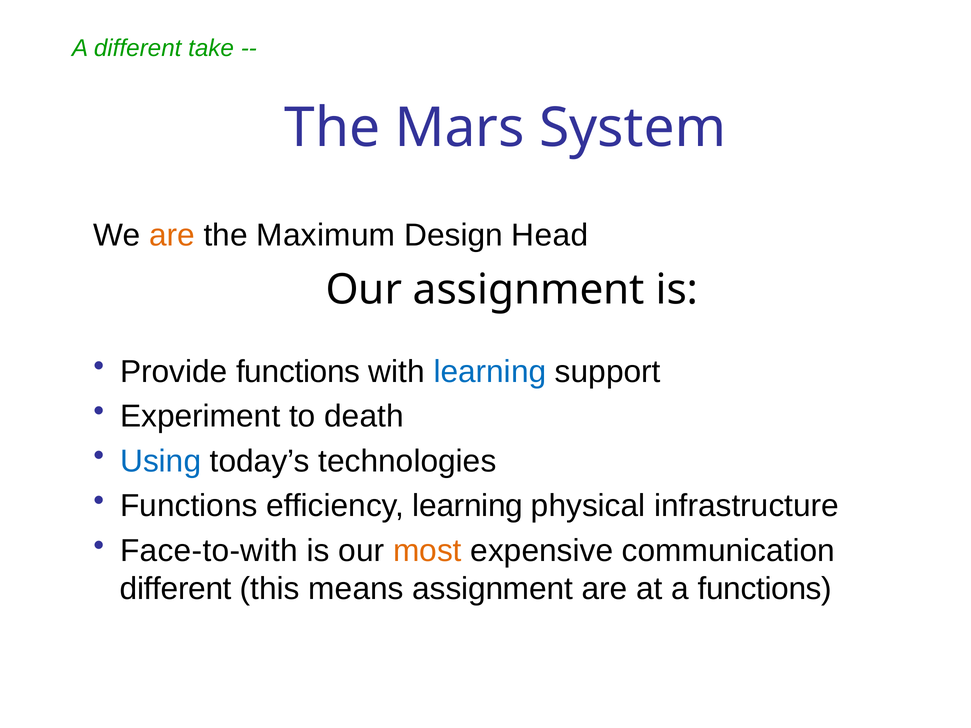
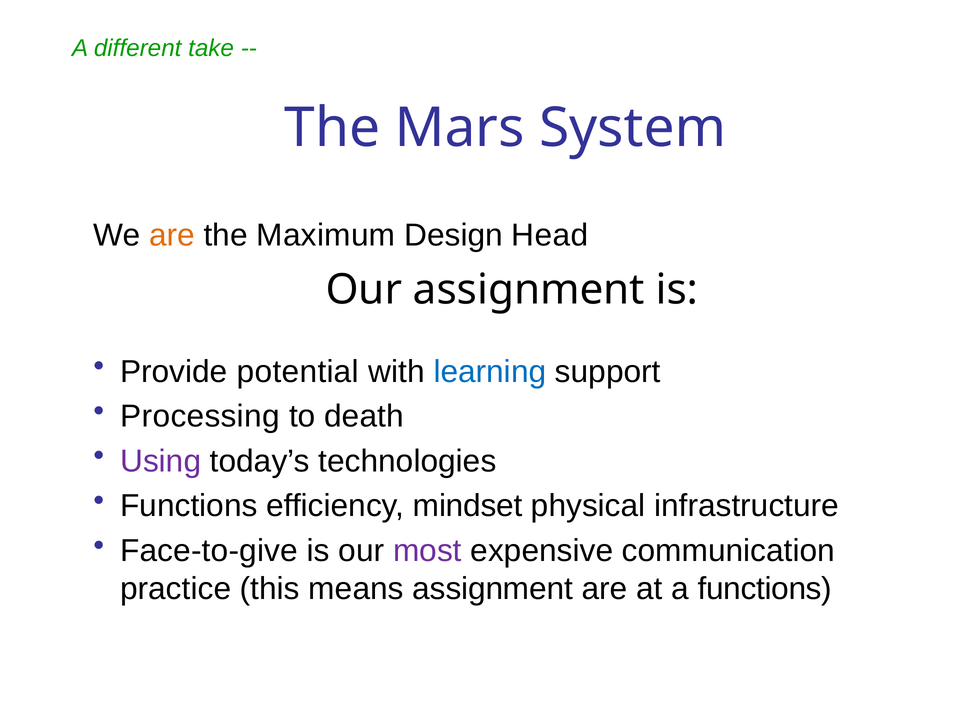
Provide functions: functions -> potential
Experiment: Experiment -> Processing
Using colour: blue -> purple
efficiency learning: learning -> mindset
Face-to-with: Face-to-with -> Face-to-give
most colour: orange -> purple
different at (176, 589): different -> practice
